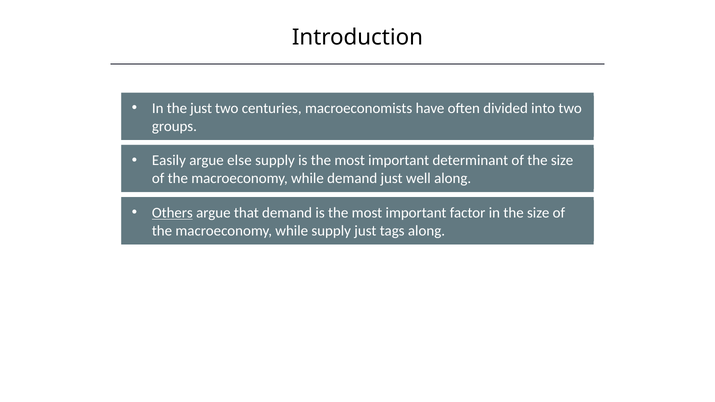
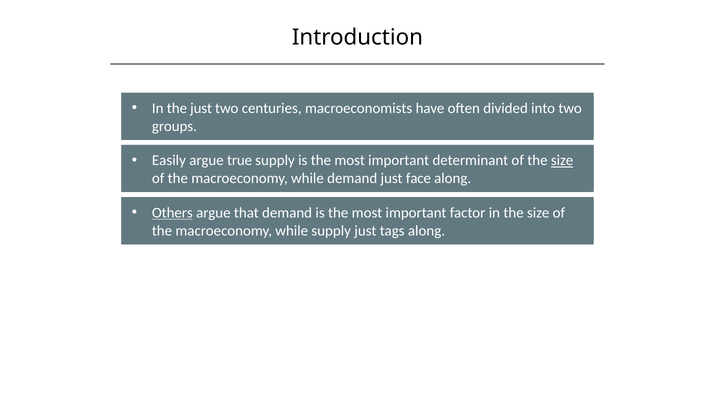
else: else -> true
size at (562, 161) underline: none -> present
well: well -> face
